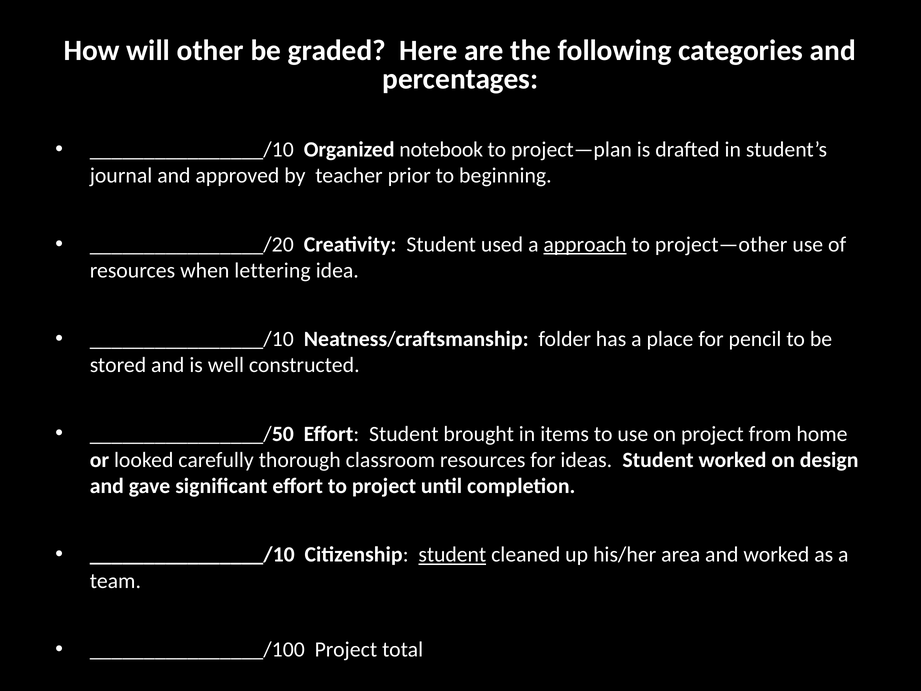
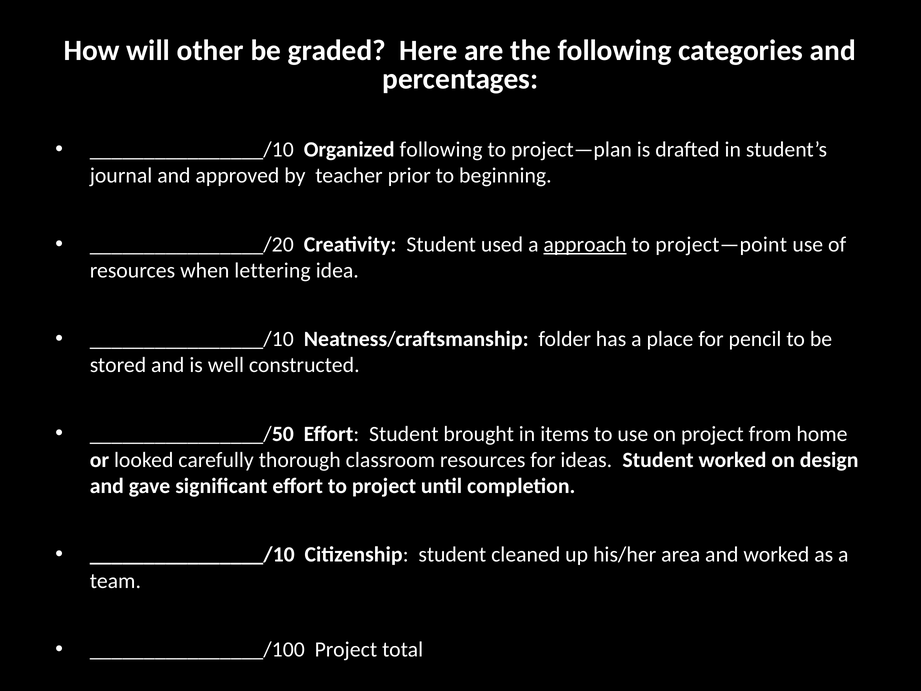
Organized notebook: notebook -> following
project—other: project—other -> project—point
student at (452, 555) underline: present -> none
